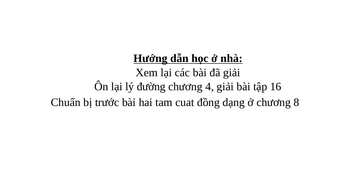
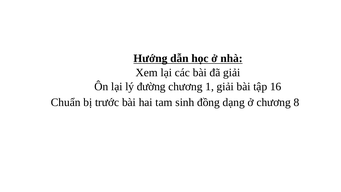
4: 4 -> 1
cuat: cuat -> sinh
